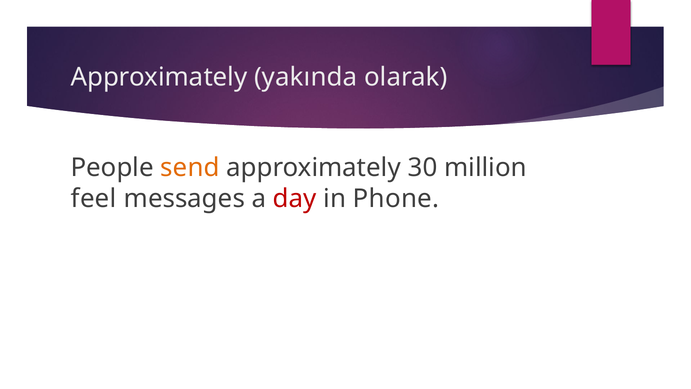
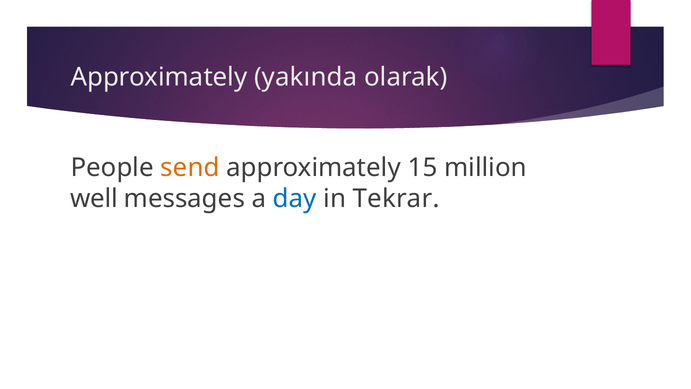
30: 30 -> 15
feel: feel -> well
day colour: red -> blue
Phone: Phone -> Tekrar
